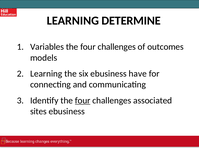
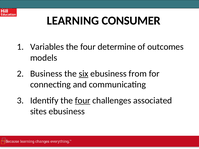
DETERMINE: DETERMINE -> CONSUMER
challenges at (117, 47): challenges -> determine
Learning at (46, 74): Learning -> Business
six underline: none -> present
have: have -> from
